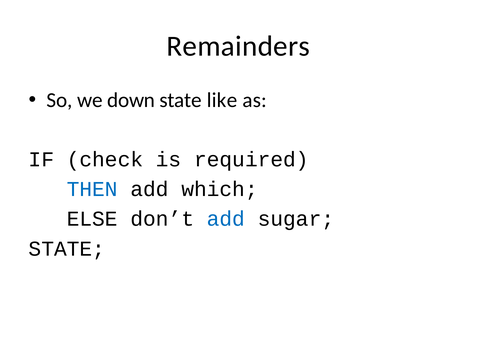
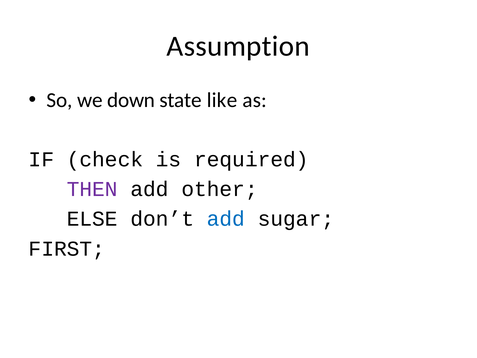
Remainders: Remainders -> Assumption
THEN colour: blue -> purple
which: which -> other
STATE at (67, 249): STATE -> FIRST
